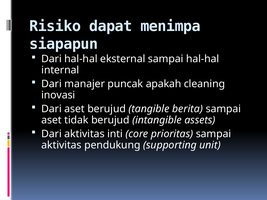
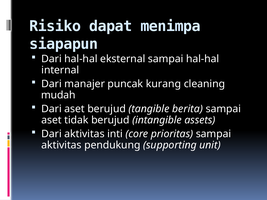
apakah: apakah -> kurang
inovasi: inovasi -> mudah
